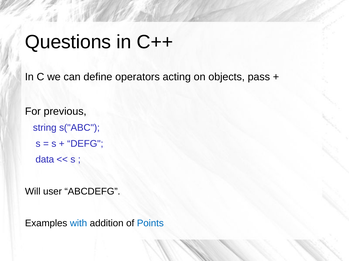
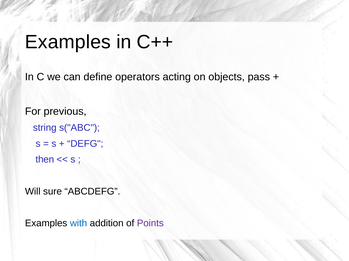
Questions at (68, 42): Questions -> Examples
data: data -> then
user: user -> sure
Points colour: blue -> purple
